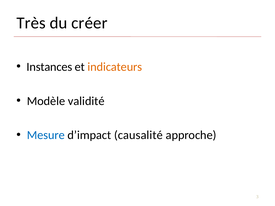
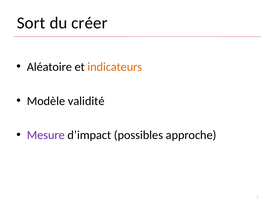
Très: Très -> Sort
Instances: Instances -> Aléatoire
Mesure colour: blue -> purple
causalité: causalité -> possibles
